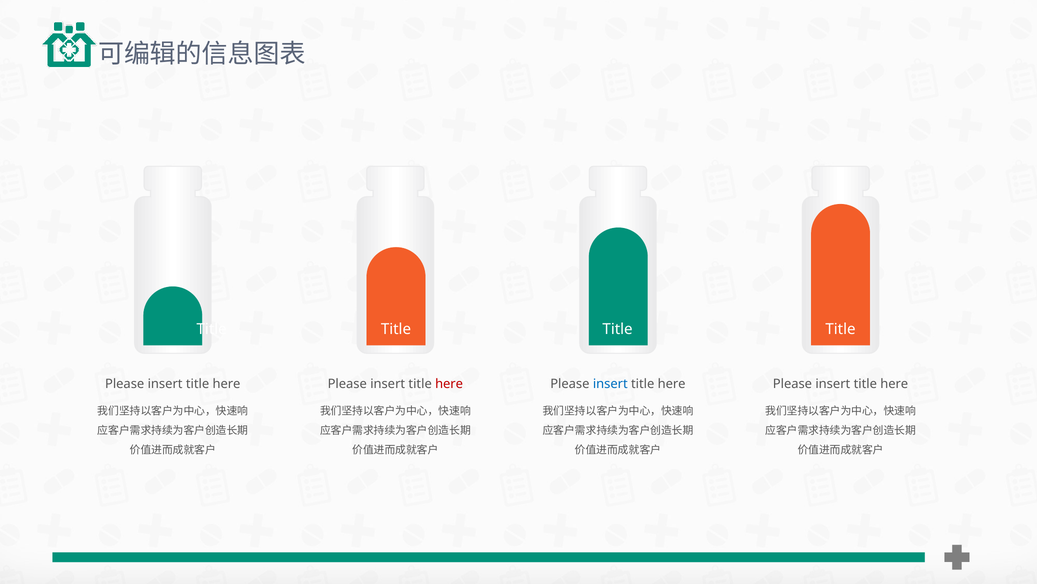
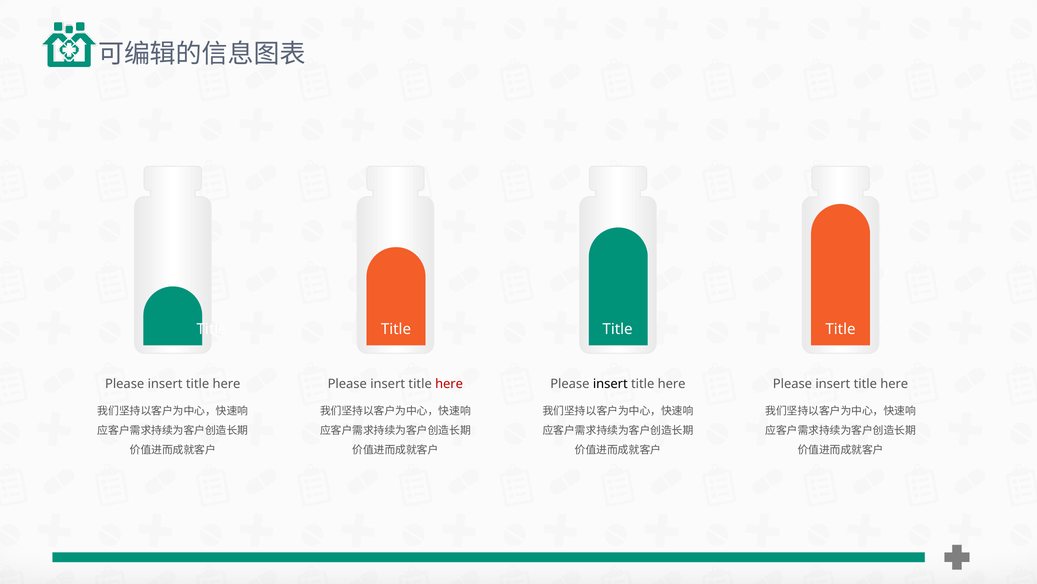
insert at (610, 383) colour: blue -> black
